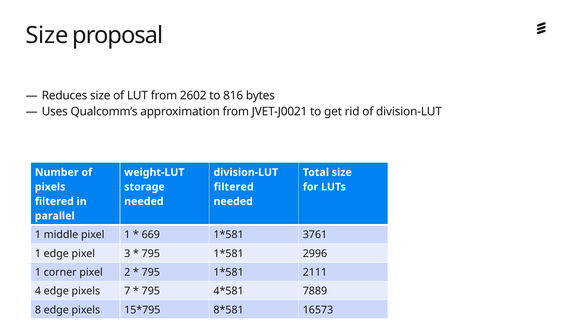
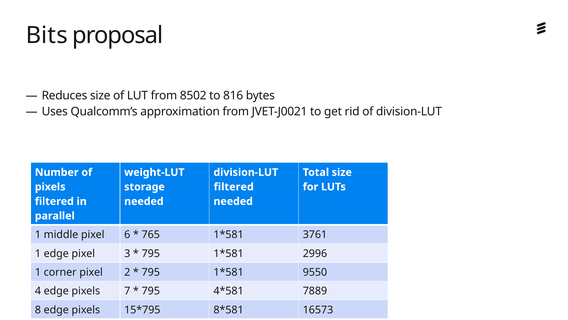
Size at (47, 35): Size -> Bits
2602: 2602 -> 8502
pixel 1: 1 -> 6
669: 669 -> 765
2111: 2111 -> 9550
